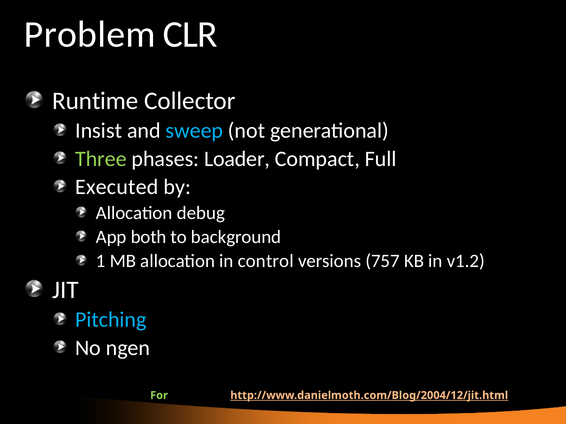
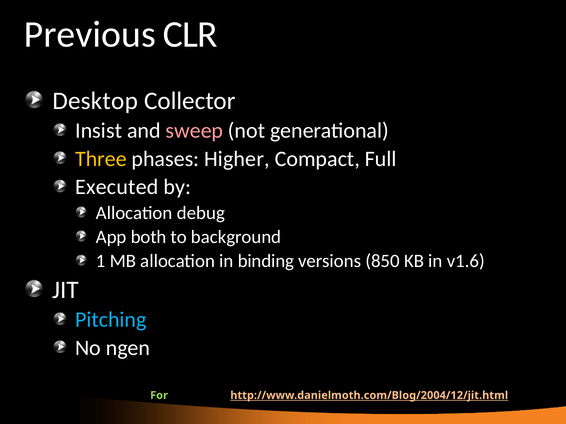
Problem: Problem -> Previous
Runtime: Runtime -> Desktop
sweep colour: light blue -> pink
Three colour: light green -> yellow
Loader: Loader -> Higher
control: control -> binding
757: 757 -> 850
v1.2: v1.2 -> v1.6
